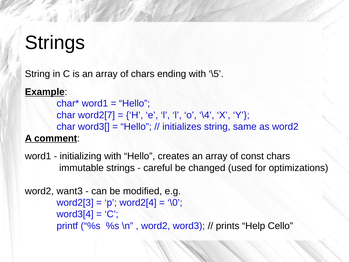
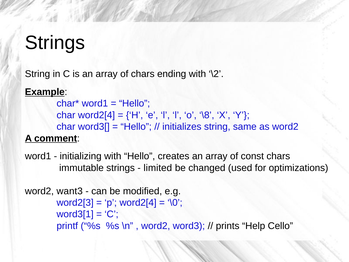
\5: \5 -> \2
char word2[7: word2[7 -> word2[4
\4: \4 -> \8
careful: careful -> limited
word3[4: word3[4 -> word3[1
